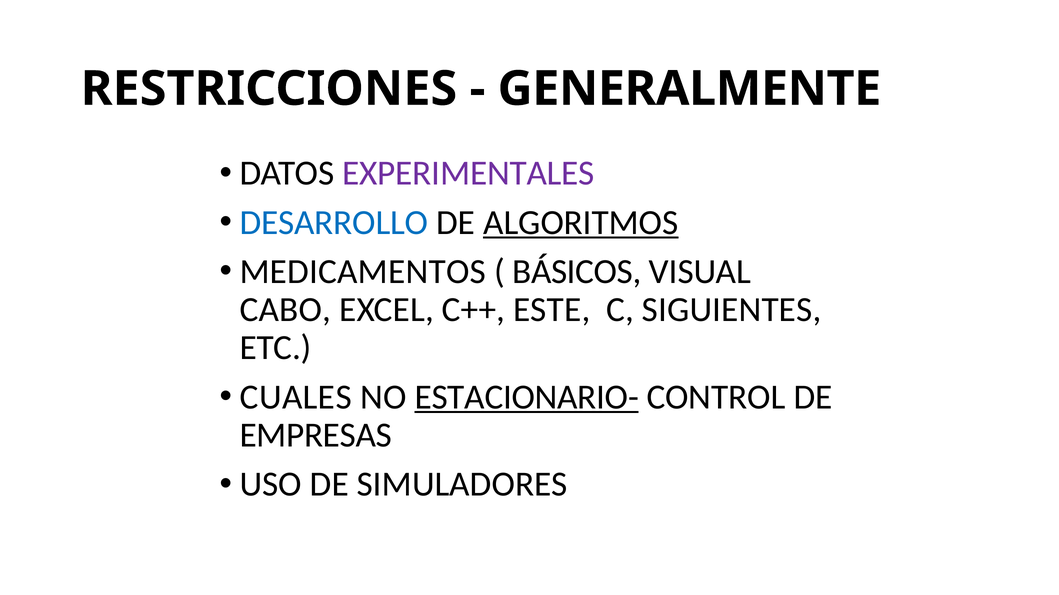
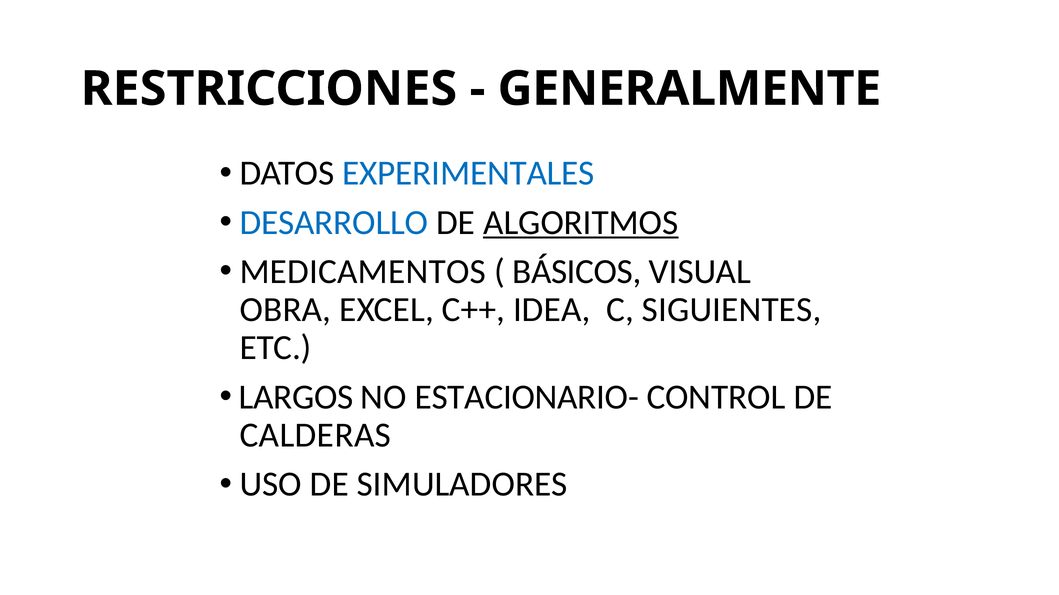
EXPERIMENTALES colour: purple -> blue
CABO: CABO -> OBRA
ESTE: ESTE -> IDEA
CUALES: CUALES -> LARGOS
ESTACIONARIO- underline: present -> none
EMPRESAS: EMPRESAS -> CALDERAS
